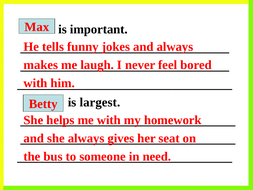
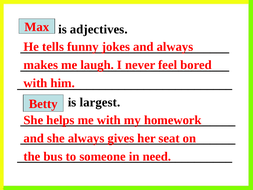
important: important -> adjectives
